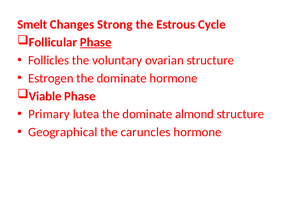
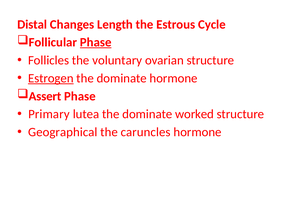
Smelt: Smelt -> Distal
Strong: Strong -> Length
Estrogen underline: none -> present
Viable: Viable -> Assert
almond: almond -> worked
